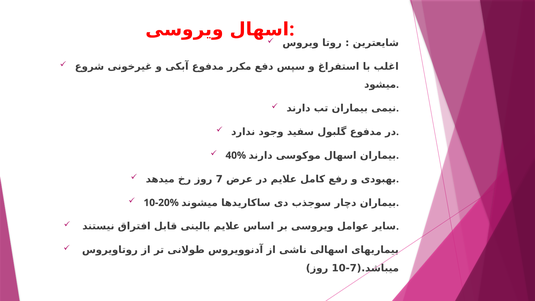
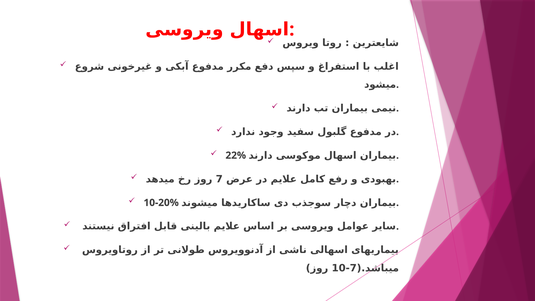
40%: 40% -> 22%
